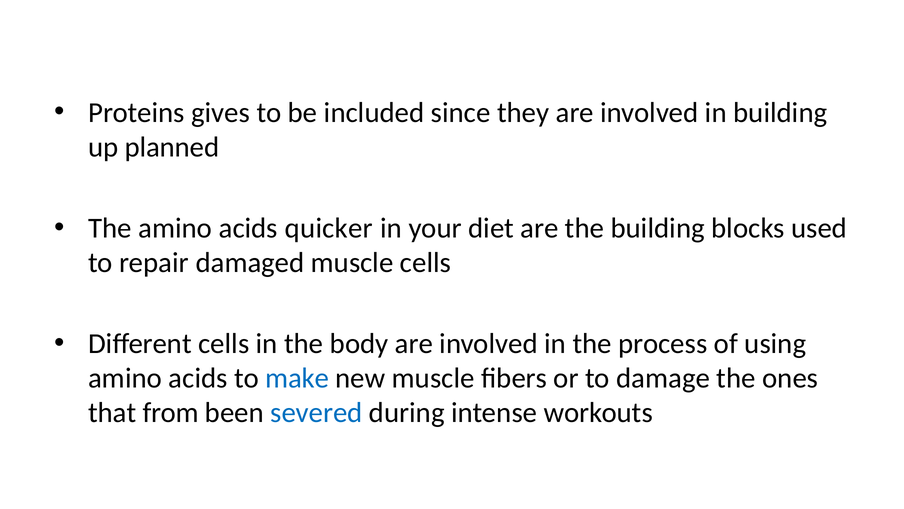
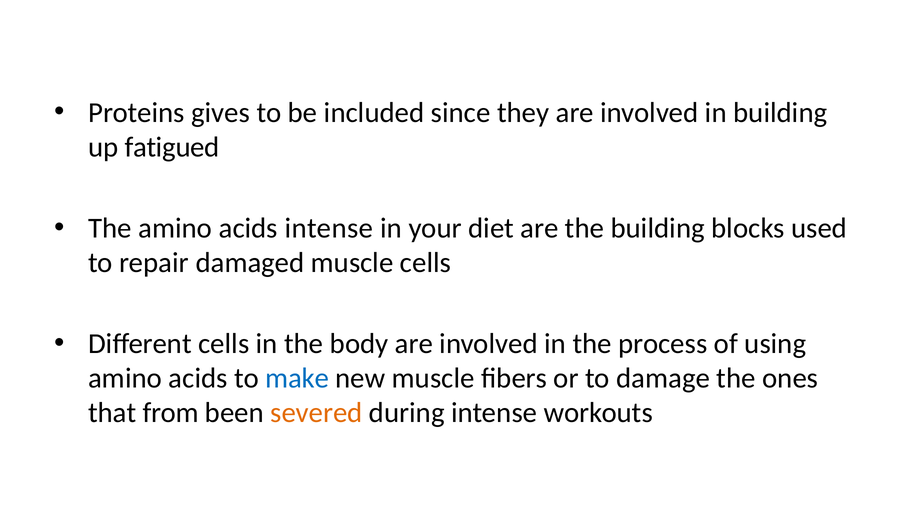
planned: planned -> fatigued
acids quicker: quicker -> intense
severed colour: blue -> orange
